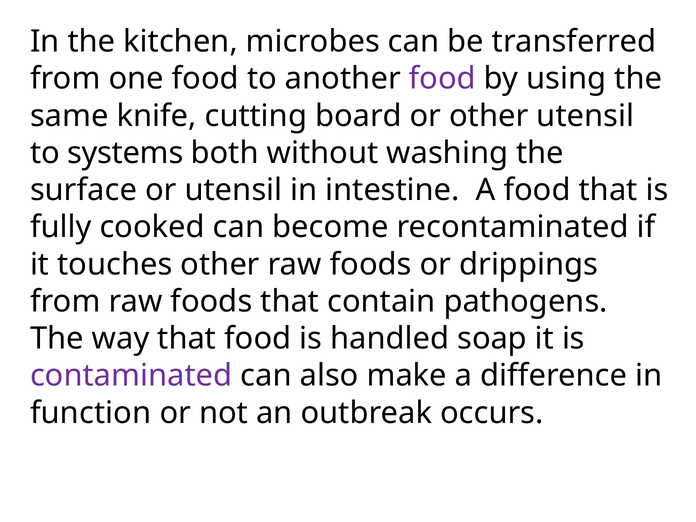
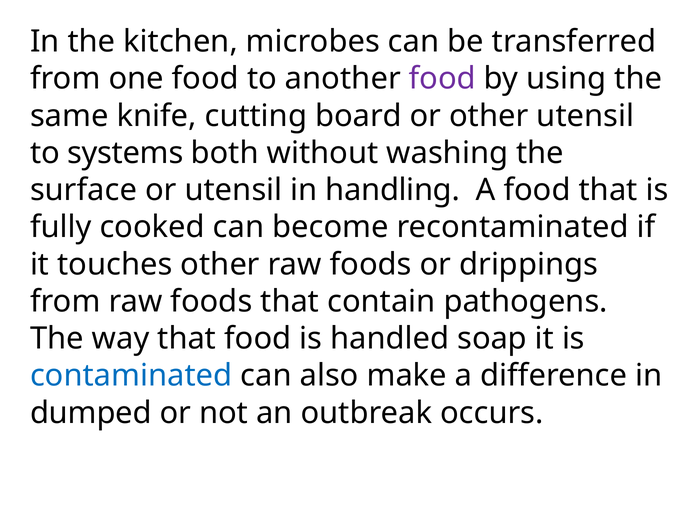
intestine: intestine -> handling
contaminated colour: purple -> blue
function: function -> dumped
